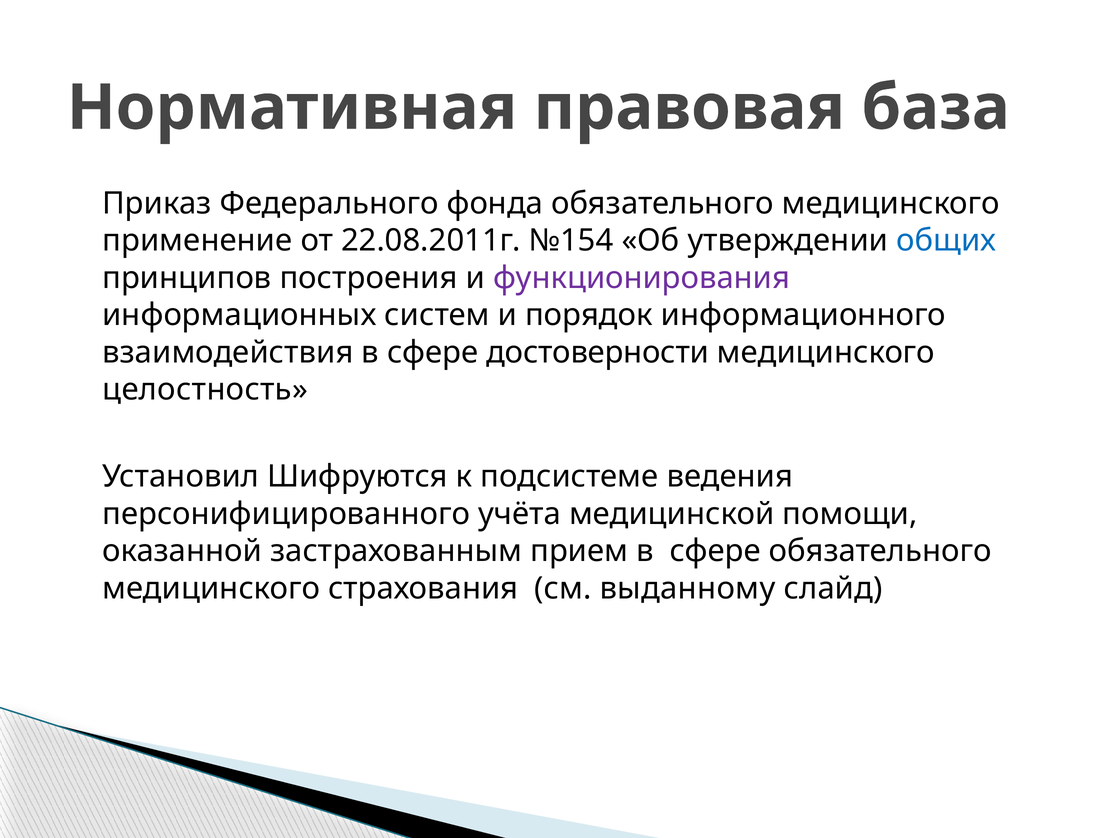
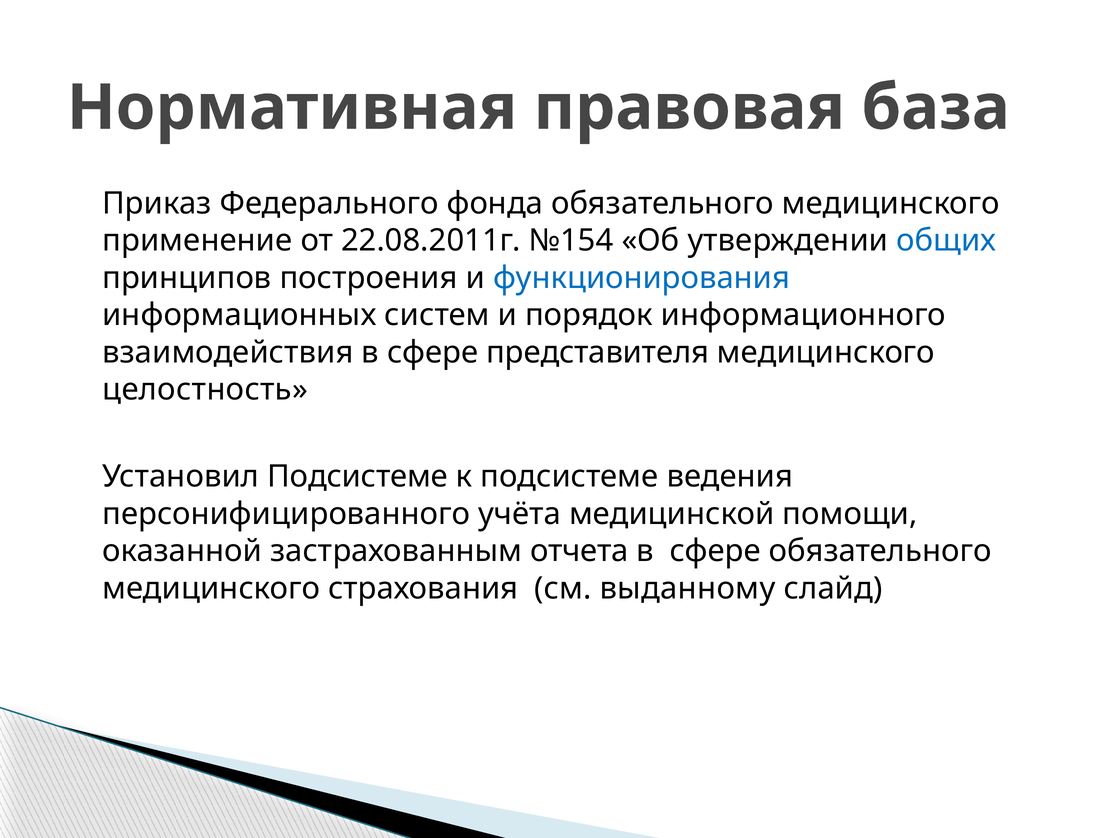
функционирования colour: purple -> blue
достоверности: достоверности -> представителя
Установил Шифруются: Шифруются -> Подсистеме
прием: прием -> отчета
